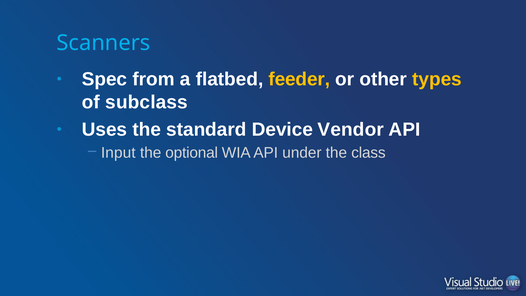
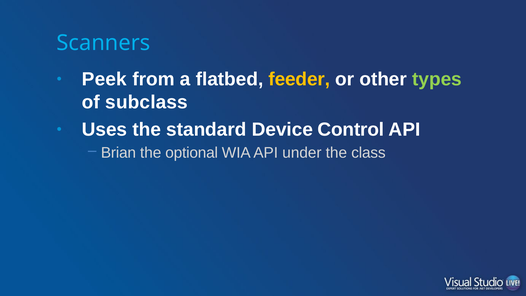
Spec: Spec -> Peek
types colour: yellow -> light green
Vendor: Vendor -> Control
Input: Input -> Brian
